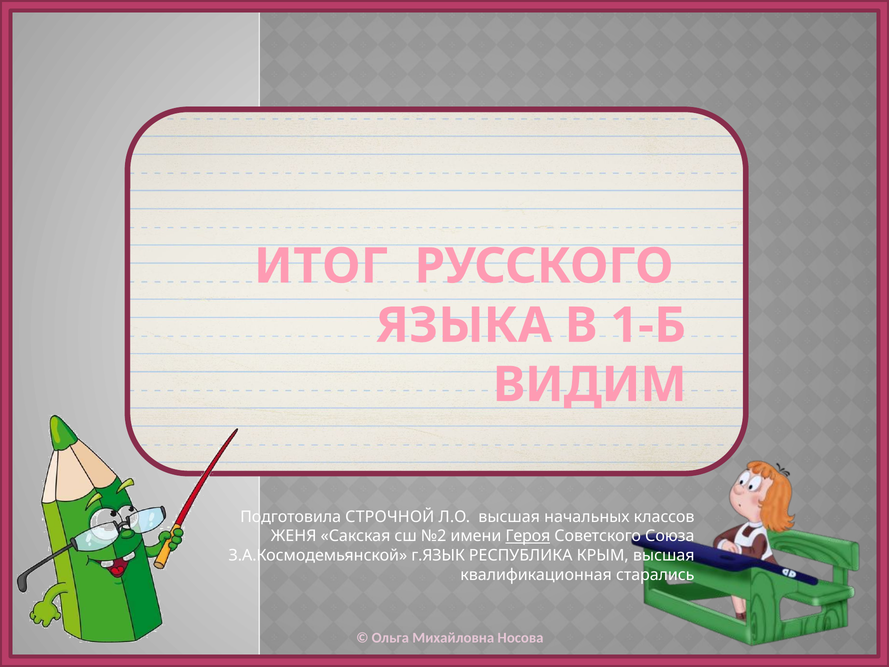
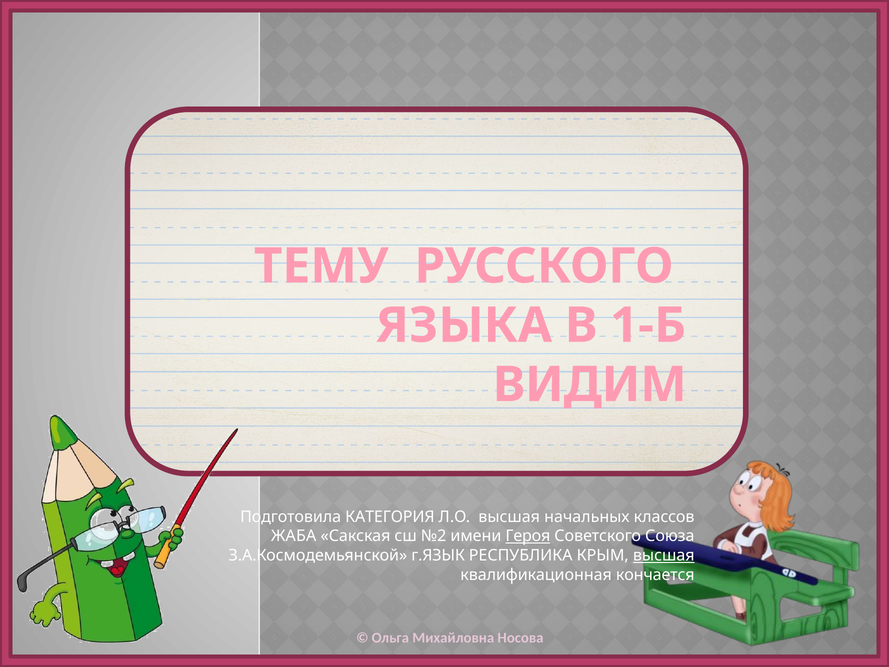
ИТОГ: ИТОГ -> ТЕМУ
СТРОЧНОЙ: СТРОЧНОЙ -> КАТЕГОРИЯ
ЖЕНЯ: ЖЕНЯ -> ЖАБА
высшая at (664, 555) underline: none -> present
старались: старались -> кончается
